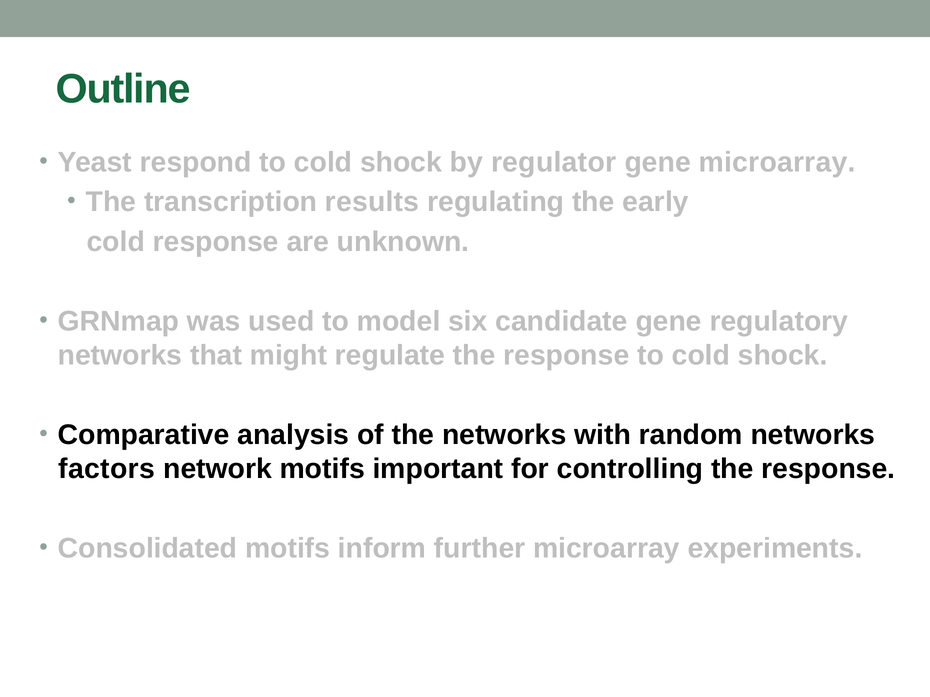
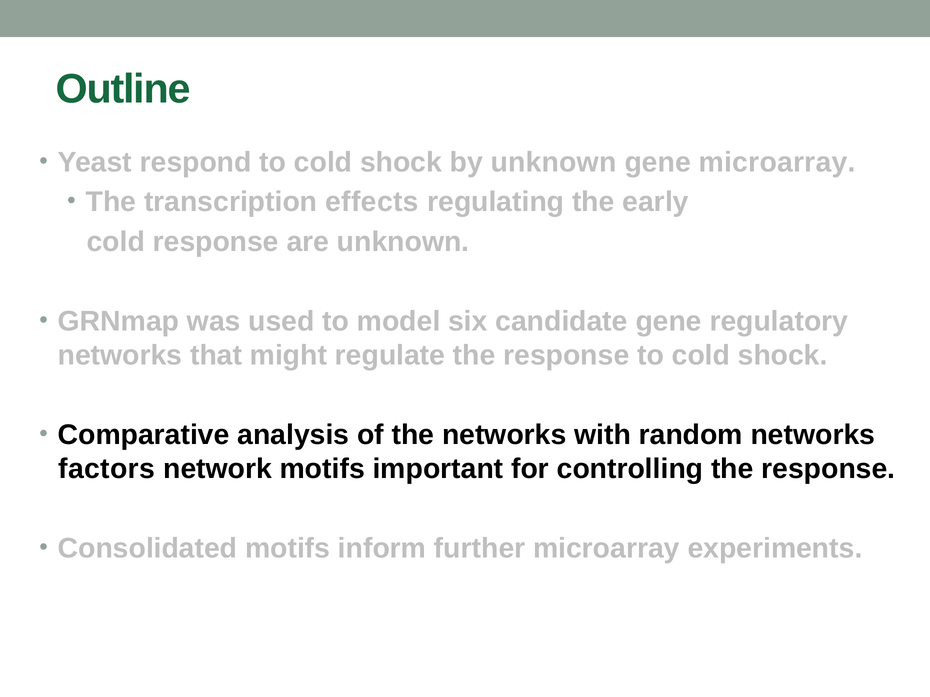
by regulator: regulator -> unknown
results: results -> effects
